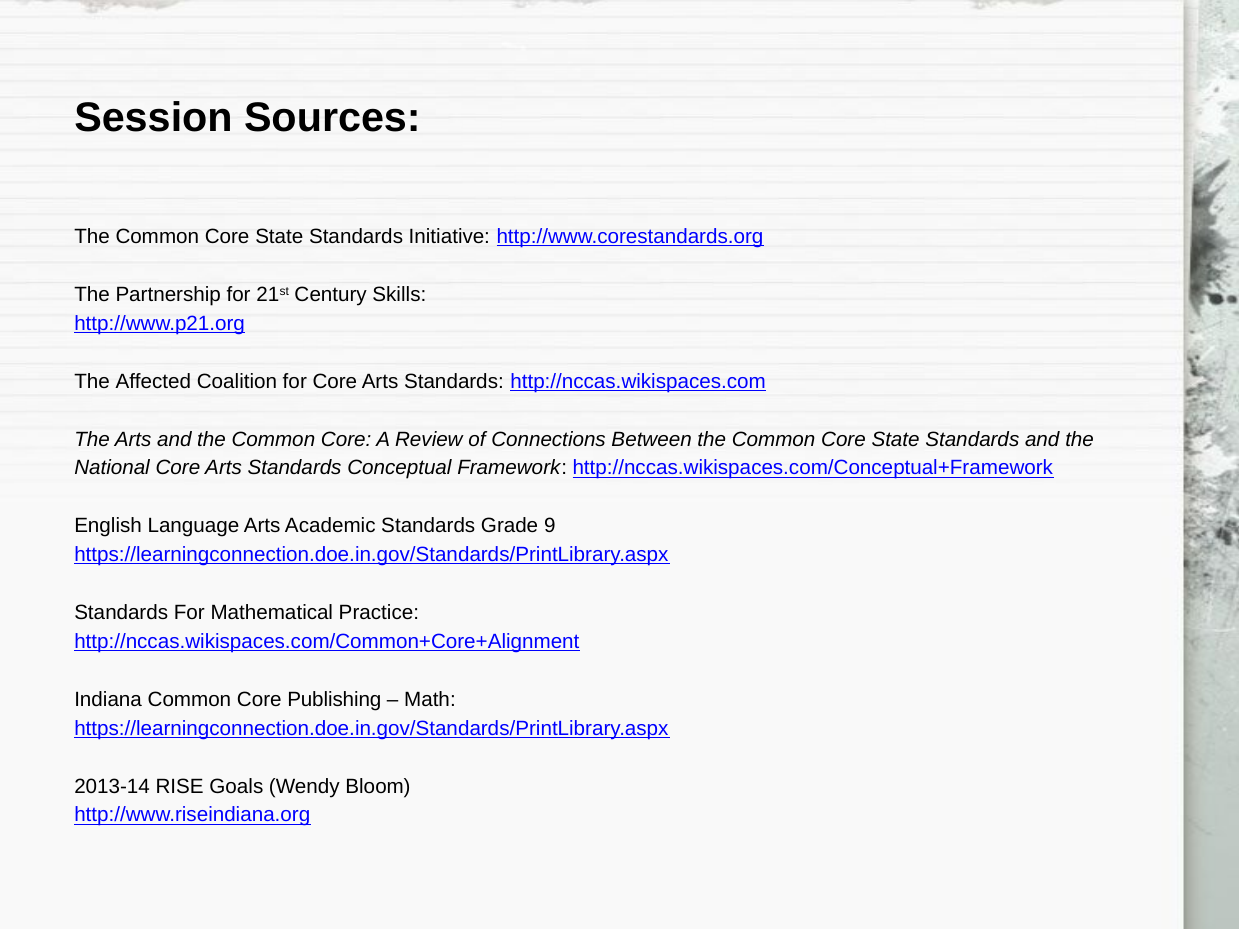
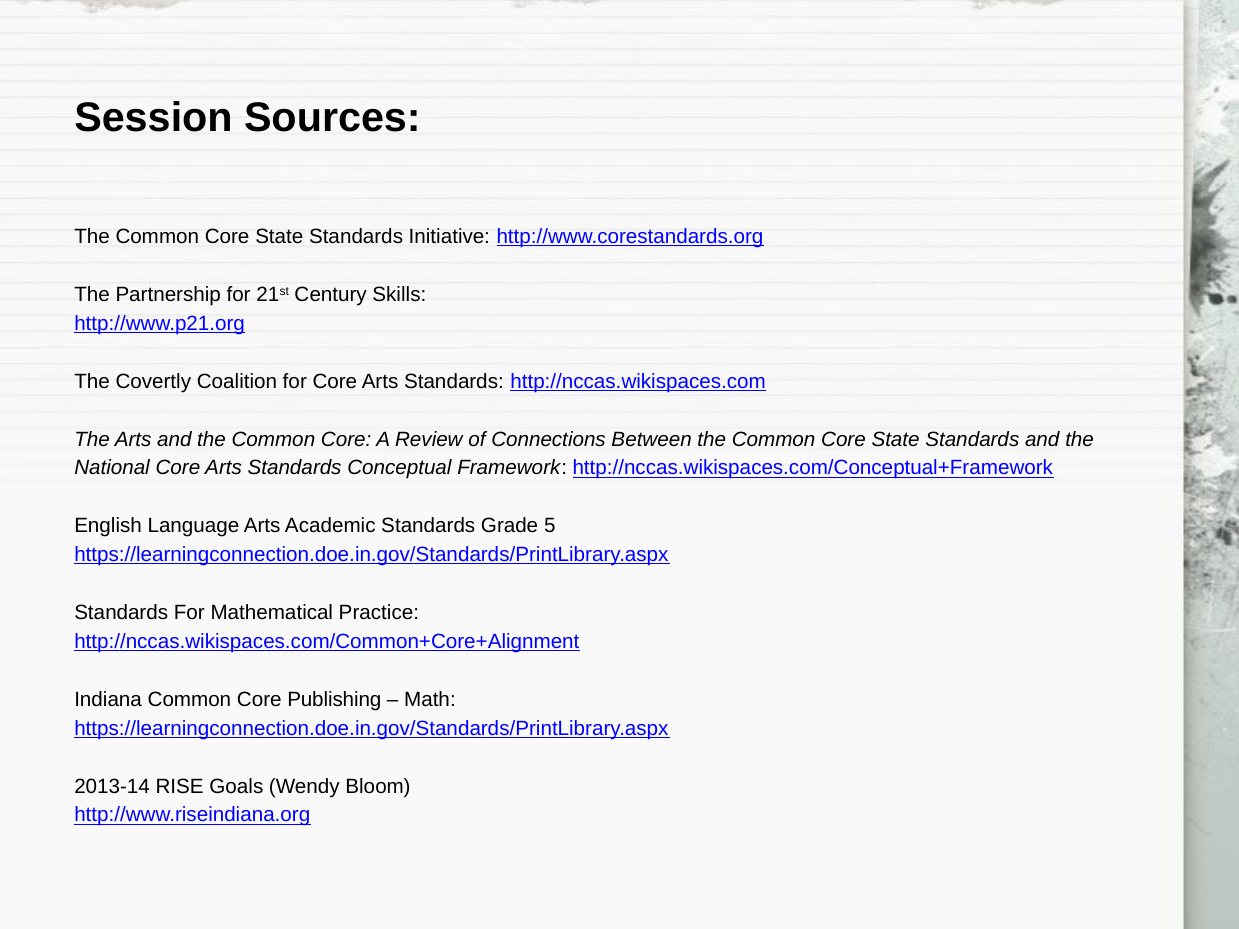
Affected: Affected -> Covertly
9: 9 -> 5
